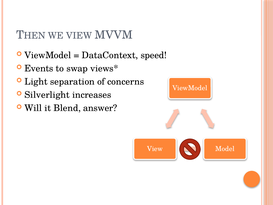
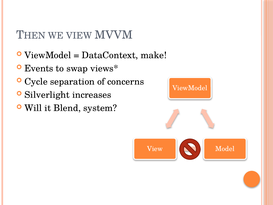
speed: speed -> make
Light: Light -> Cycle
answer: answer -> system
